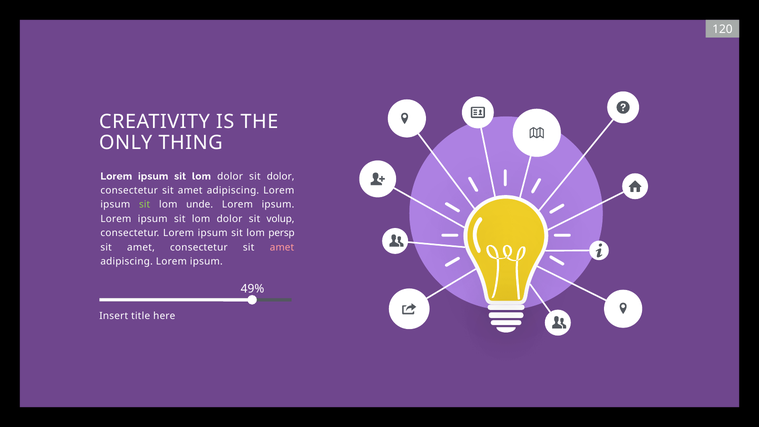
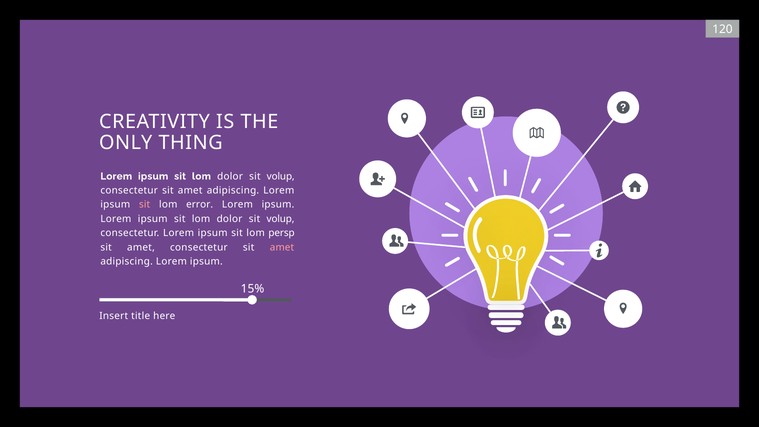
dolor at (281, 176): dolor -> volup
sit at (145, 205) colour: light green -> pink
unde: unde -> error
49%: 49% -> 15%
